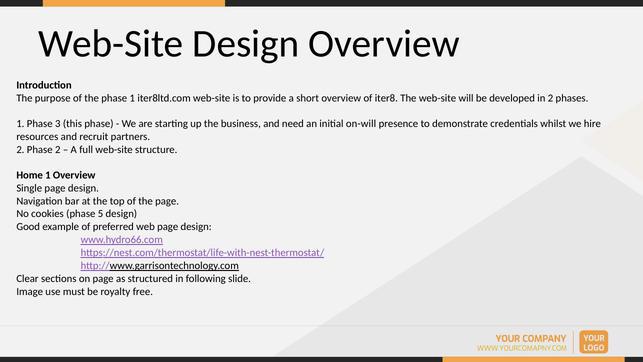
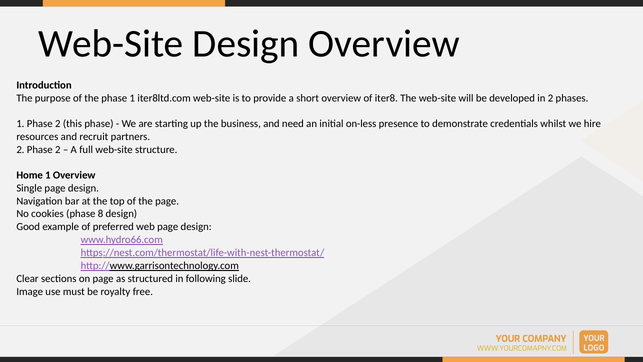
1 Phase 3: 3 -> 2
on-will: on-will -> on-less
5: 5 -> 8
